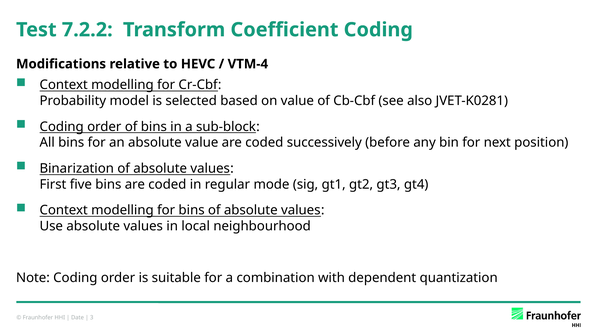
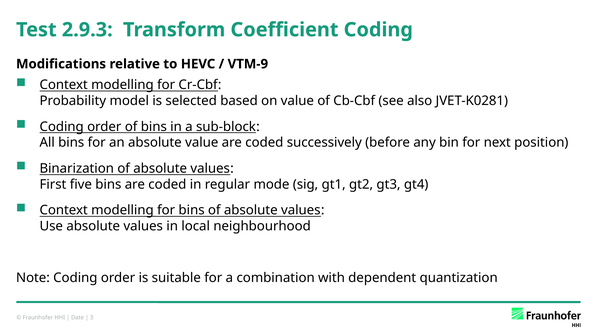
7.2.2: 7.2.2 -> 2.9.3
VTM-4: VTM-4 -> VTM-9
